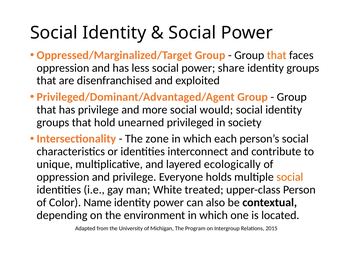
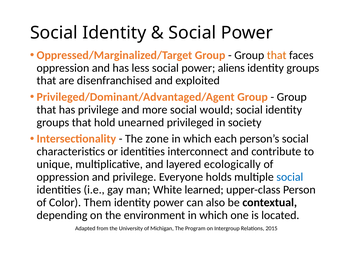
share: share -> aliens
social at (290, 177) colour: orange -> blue
treated: treated -> learned
Name: Name -> Them
